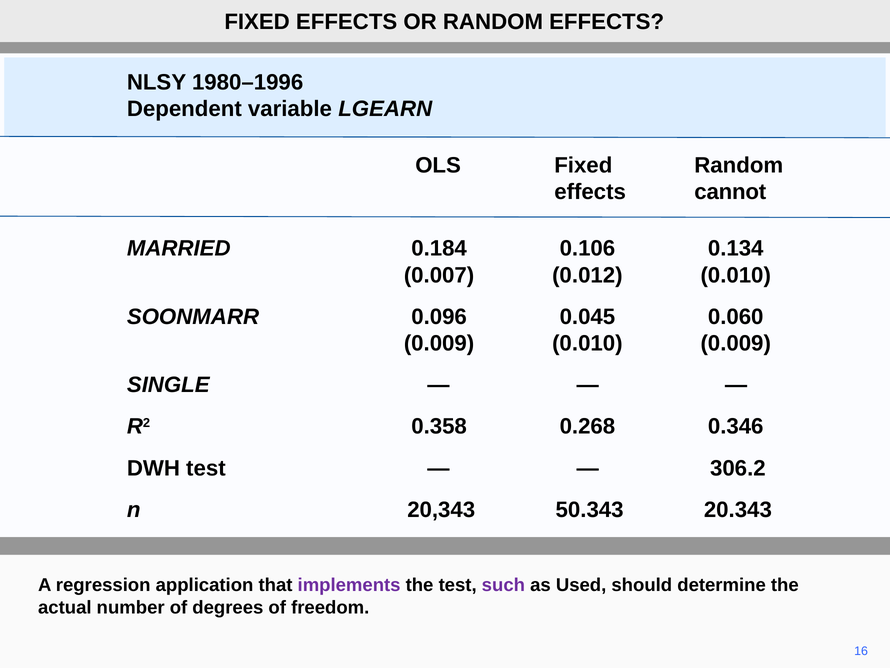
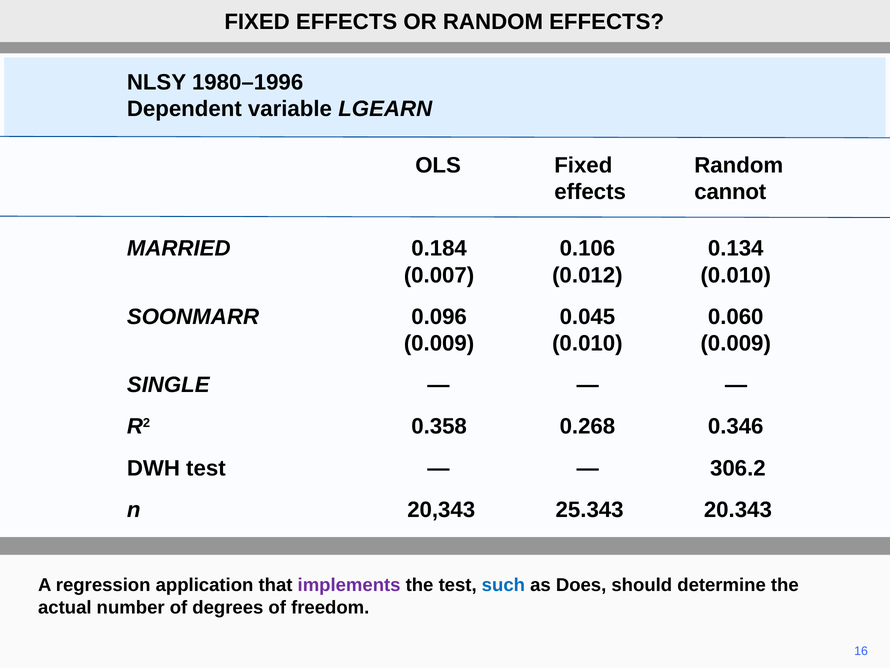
50.343: 50.343 -> 25.343
such colour: purple -> blue
Used: Used -> Does
